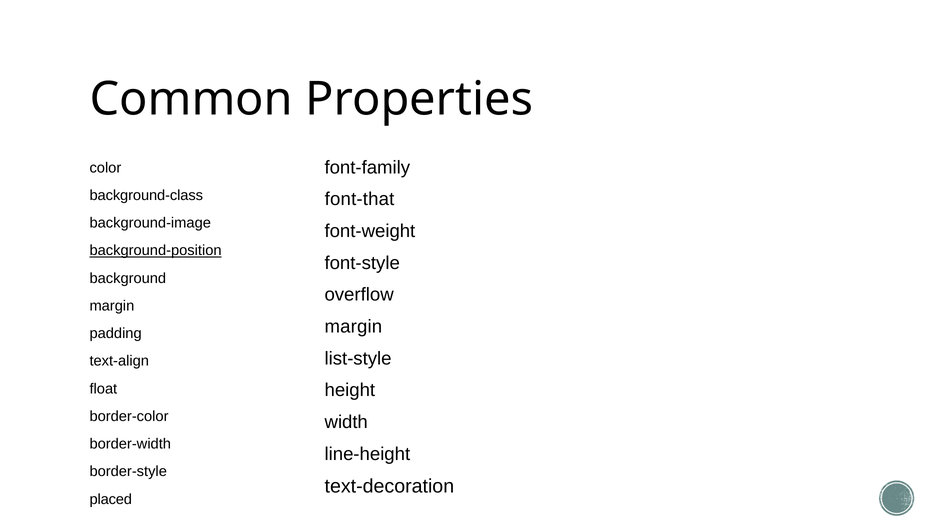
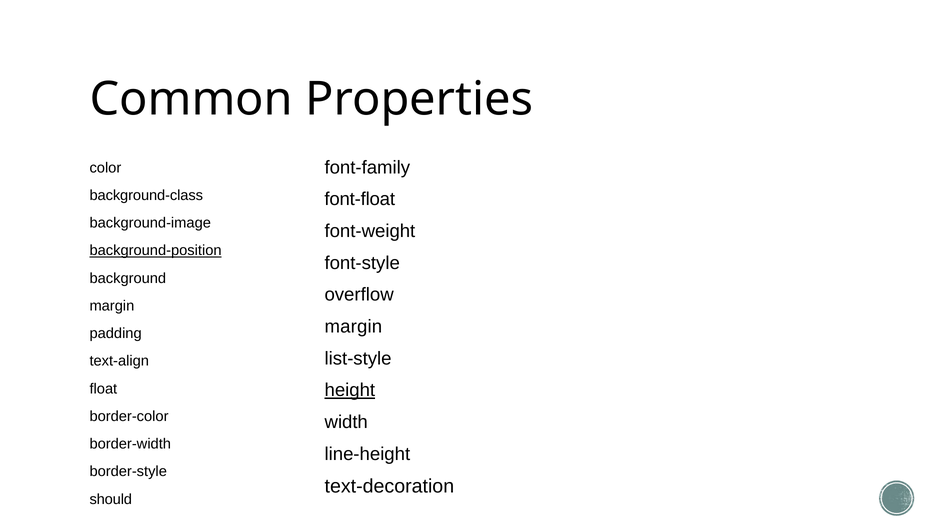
font-that: font-that -> font-float
height underline: none -> present
placed: placed -> should
